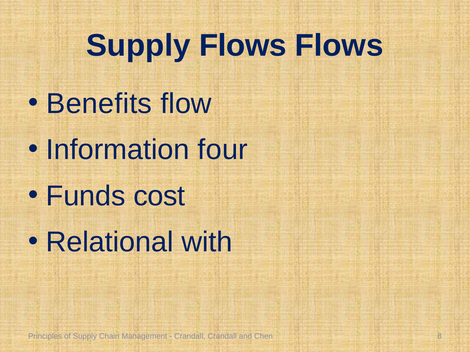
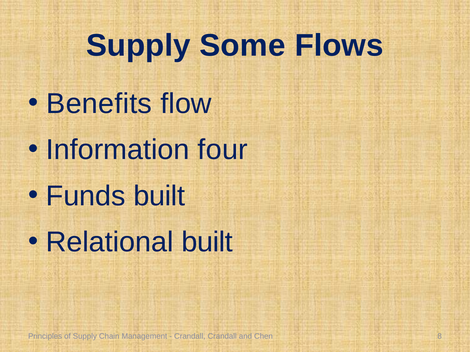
Supply Flows: Flows -> Some
Funds cost: cost -> built
Relational with: with -> built
